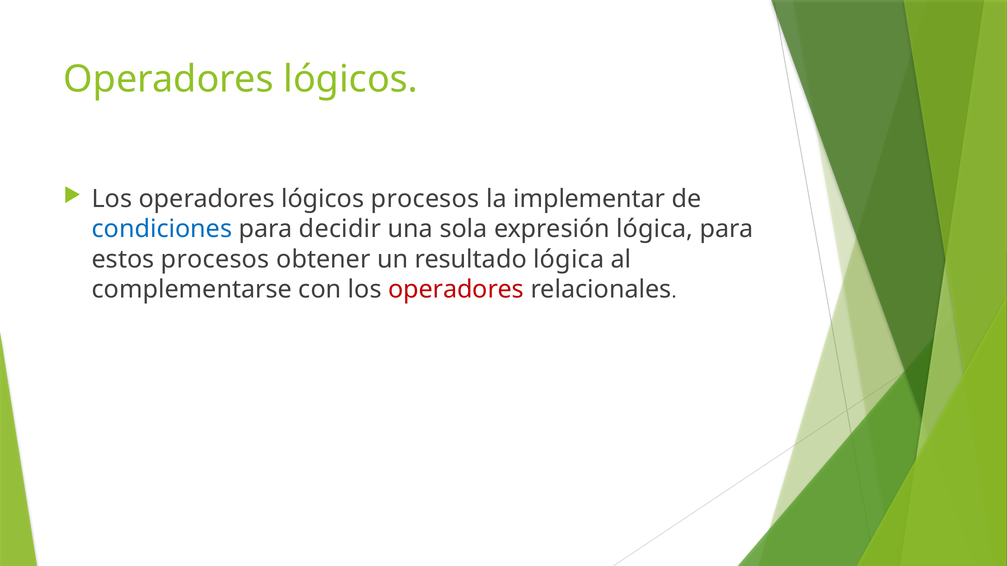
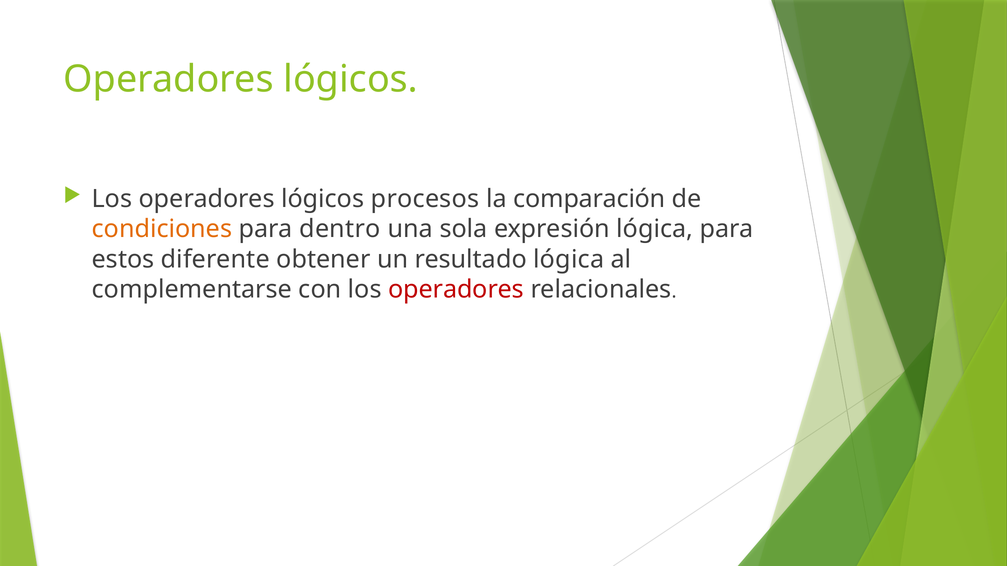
implementar: implementar -> comparación
condiciones colour: blue -> orange
decidir: decidir -> dentro
estos procesos: procesos -> diferente
